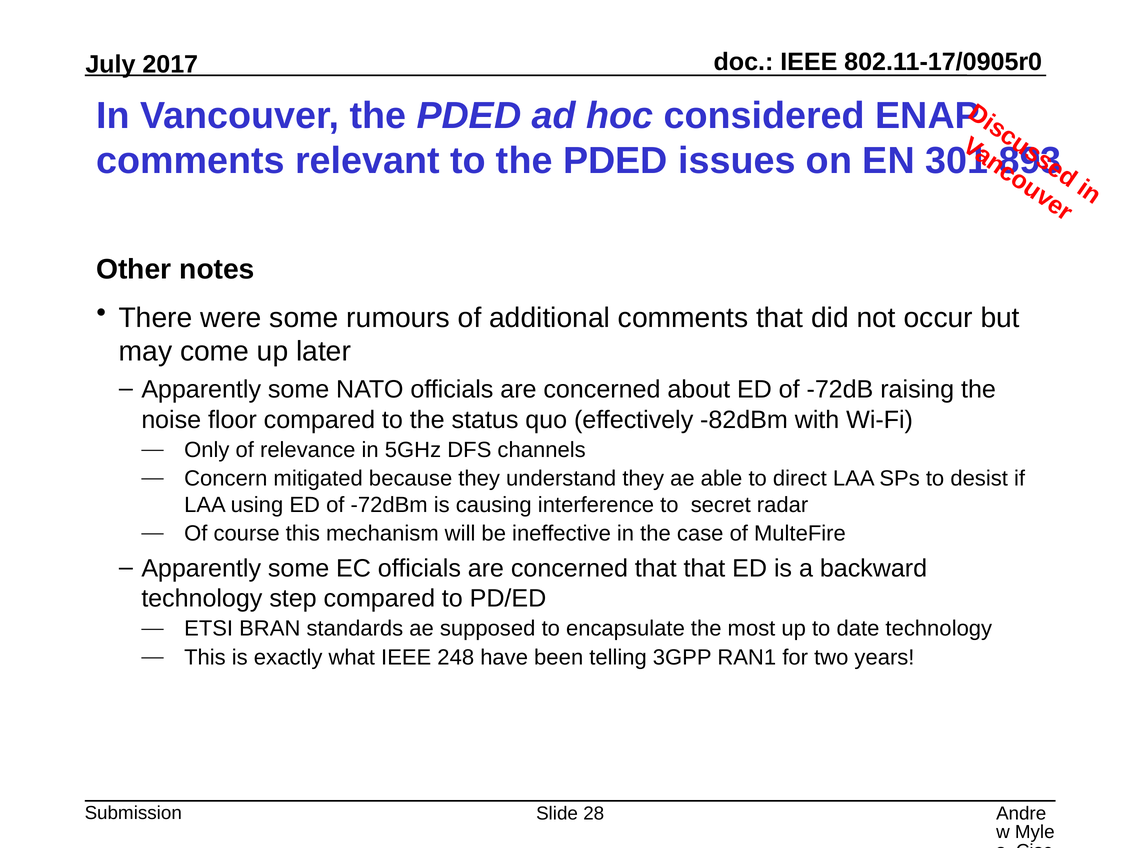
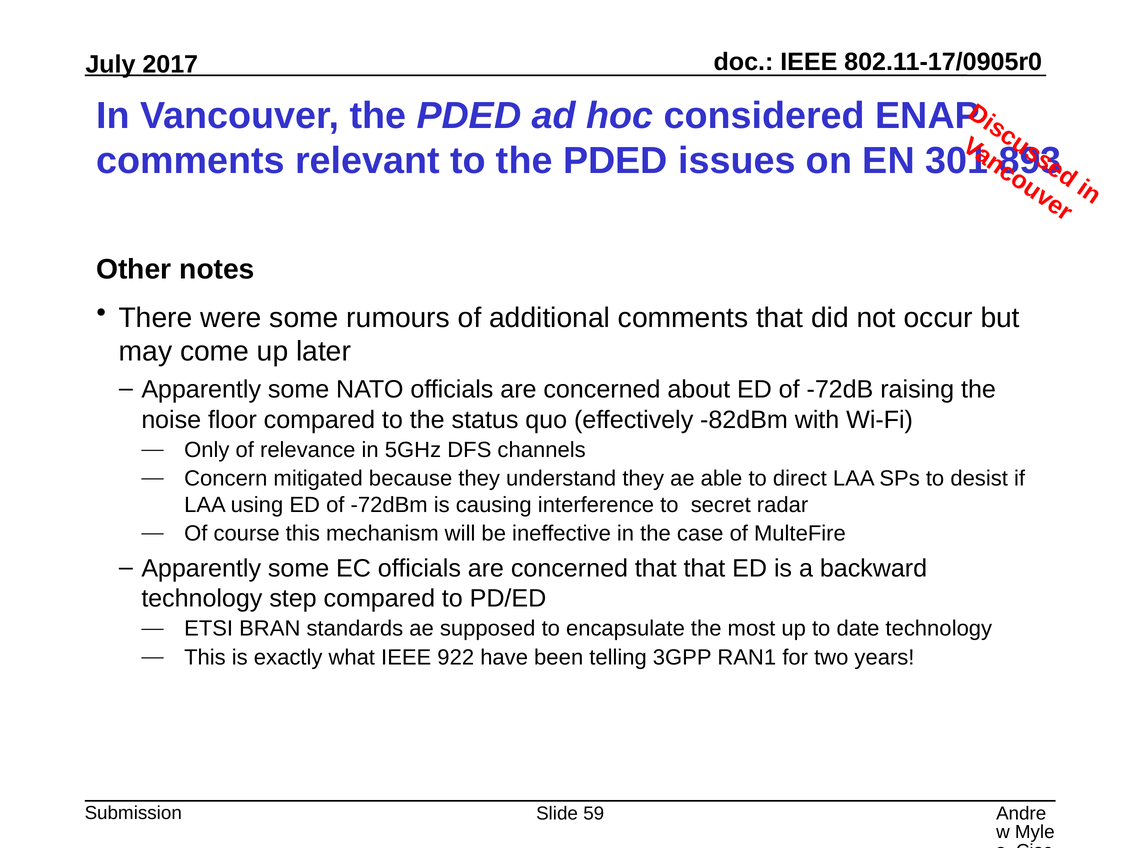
248: 248 -> 922
28: 28 -> 59
